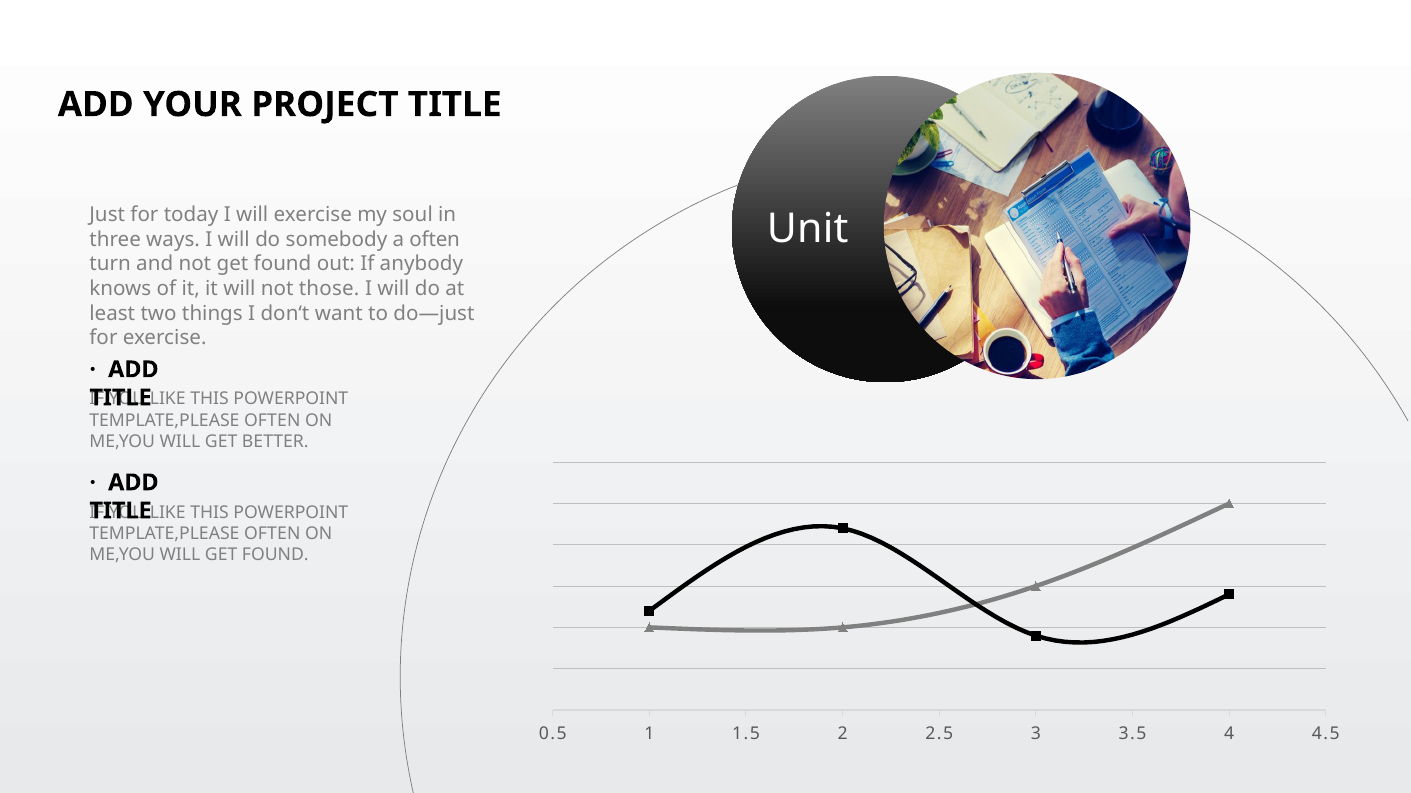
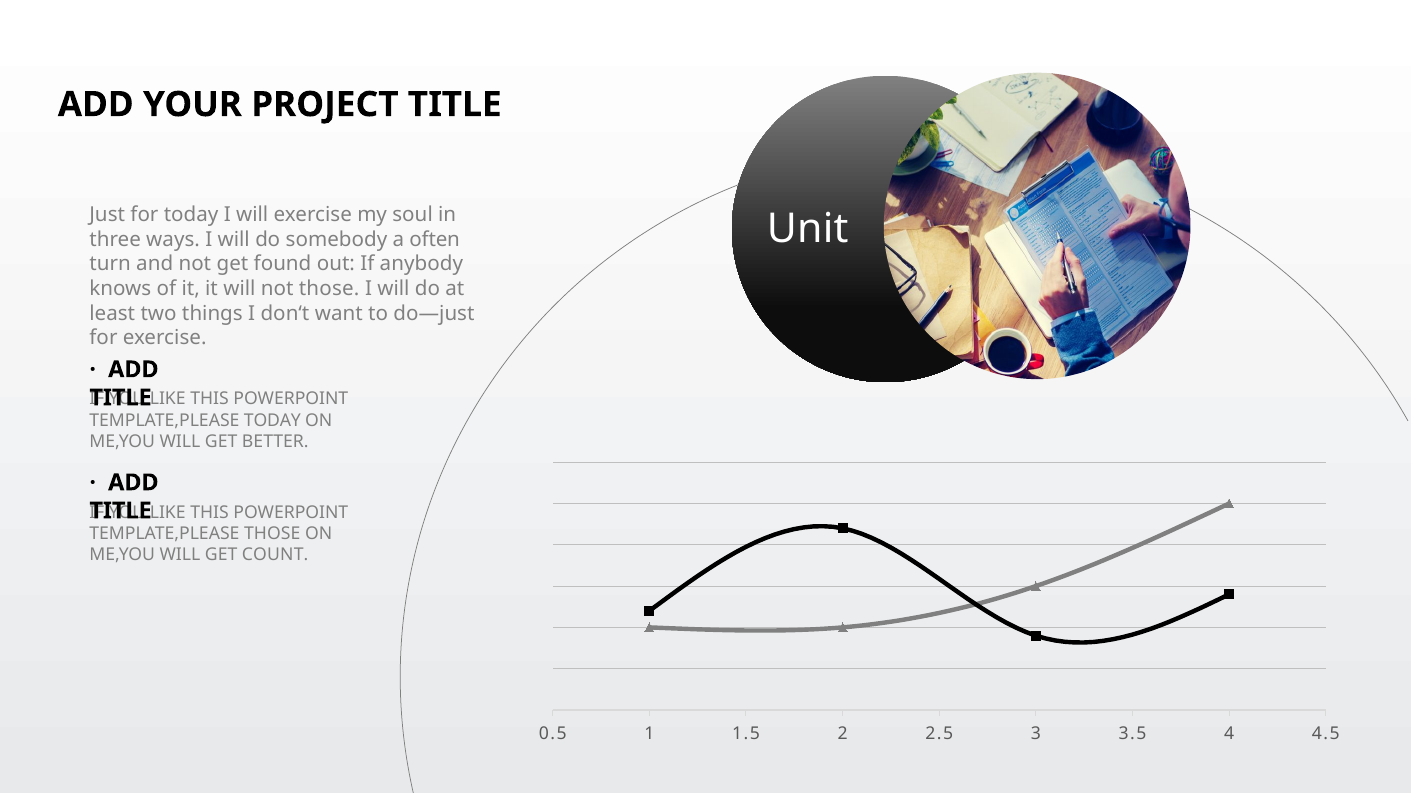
OFTEN at (272, 421): OFTEN -> TODAY
OFTEN at (272, 534): OFTEN -> THOSE
WILL GET FOUND: FOUND -> COUNT
